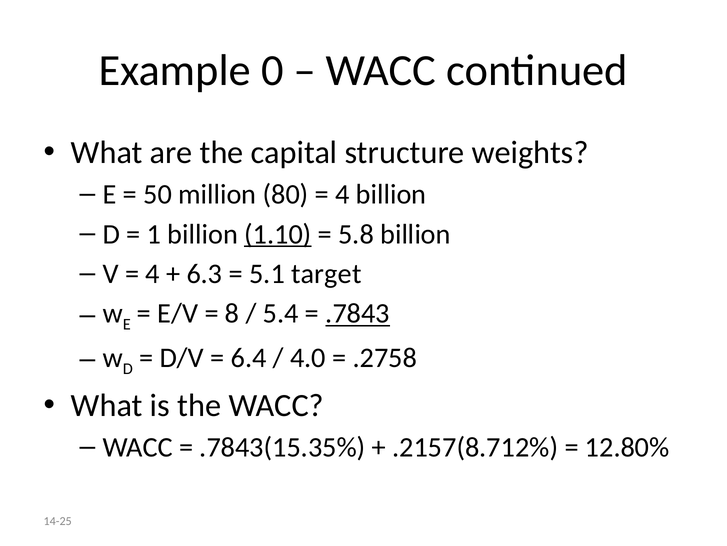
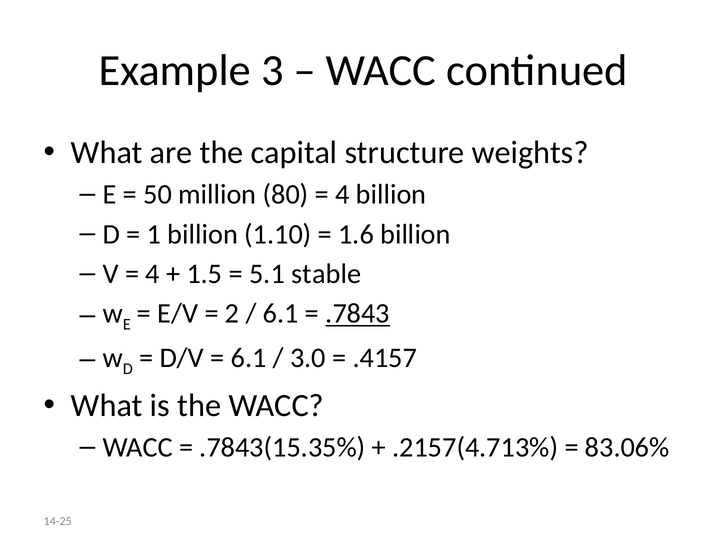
0: 0 -> 3
1.10 underline: present -> none
5.8: 5.8 -> 1.6
6.3: 6.3 -> 1.5
target: target -> stable
8: 8 -> 2
5.4 at (281, 313): 5.4 -> 6.1
6.4 at (249, 357): 6.4 -> 6.1
4.0: 4.0 -> 3.0
.2758: .2758 -> .4157
.2157(8.712%: .2157(8.712% -> .2157(4.713%
12.80%: 12.80% -> 83.06%
